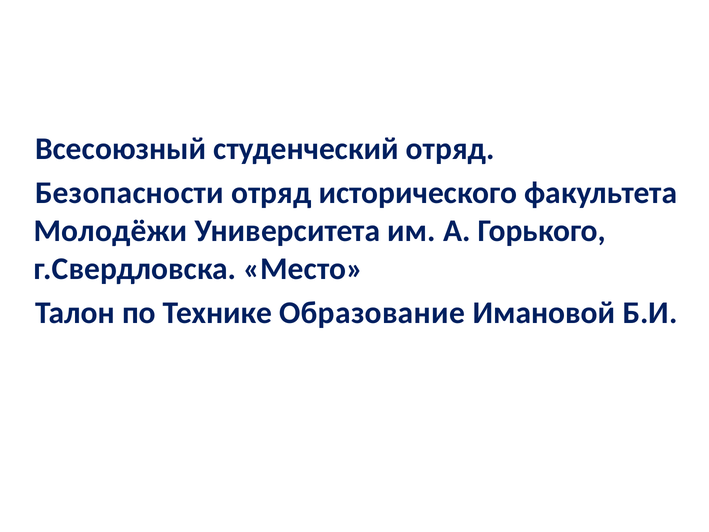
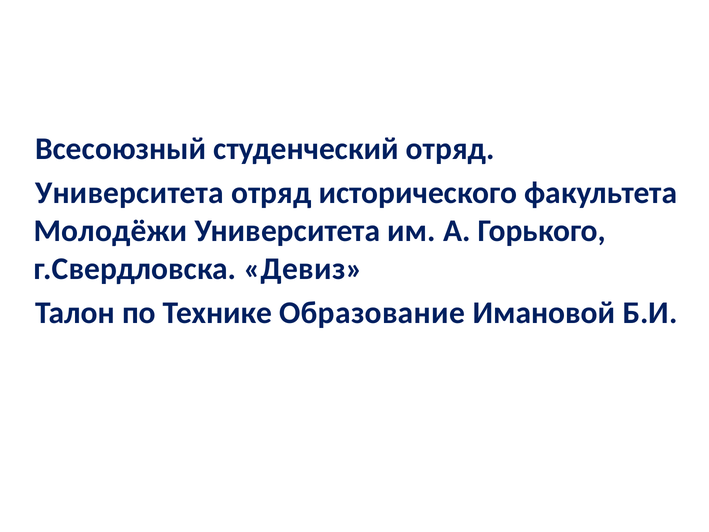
Безопасности at (130, 193): Безопасности -> Университета
Место: Место -> Девиз
